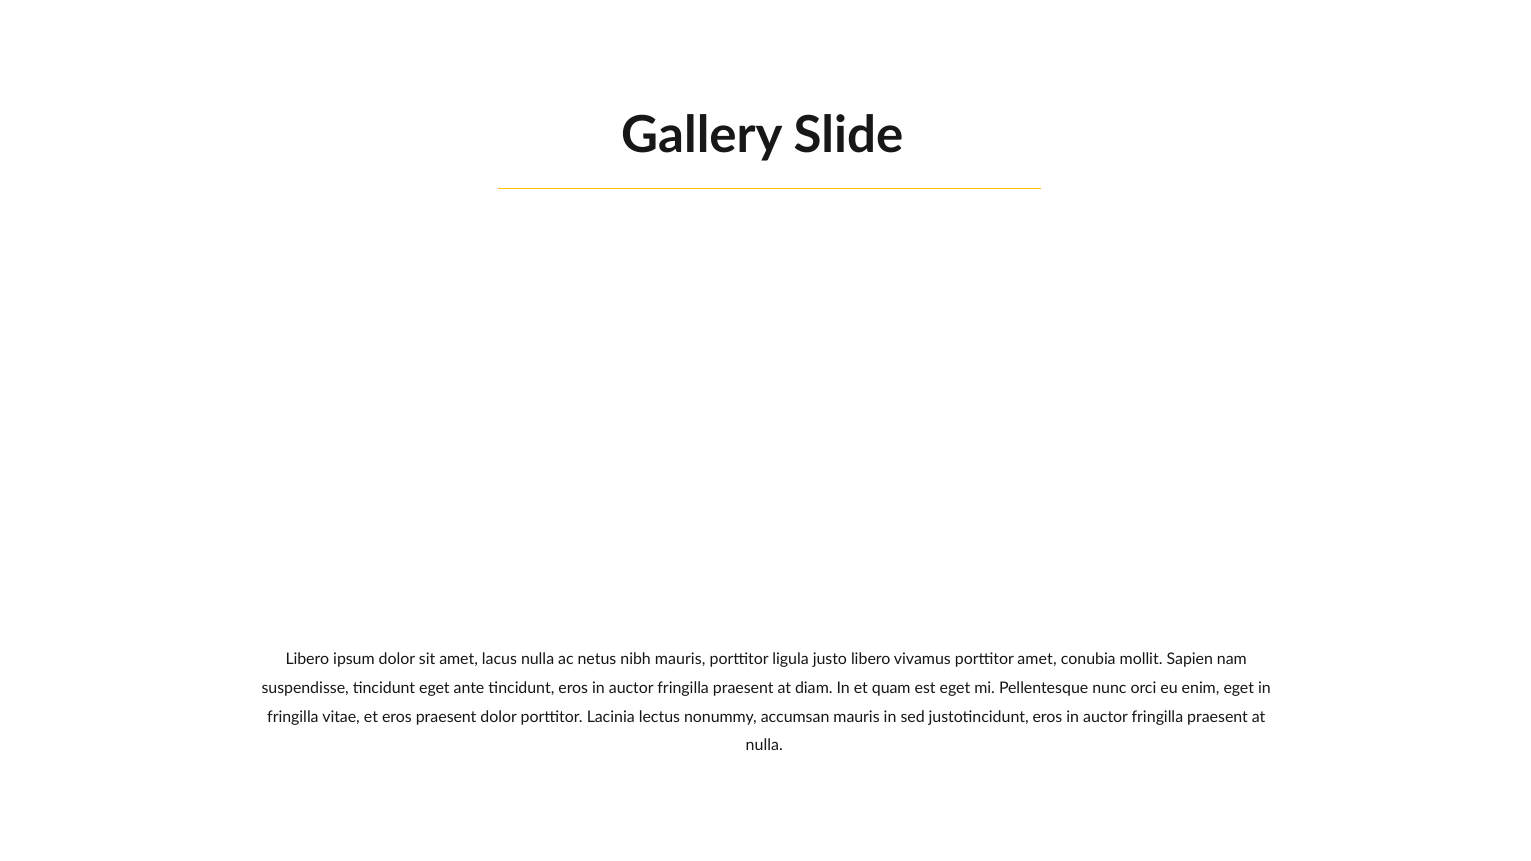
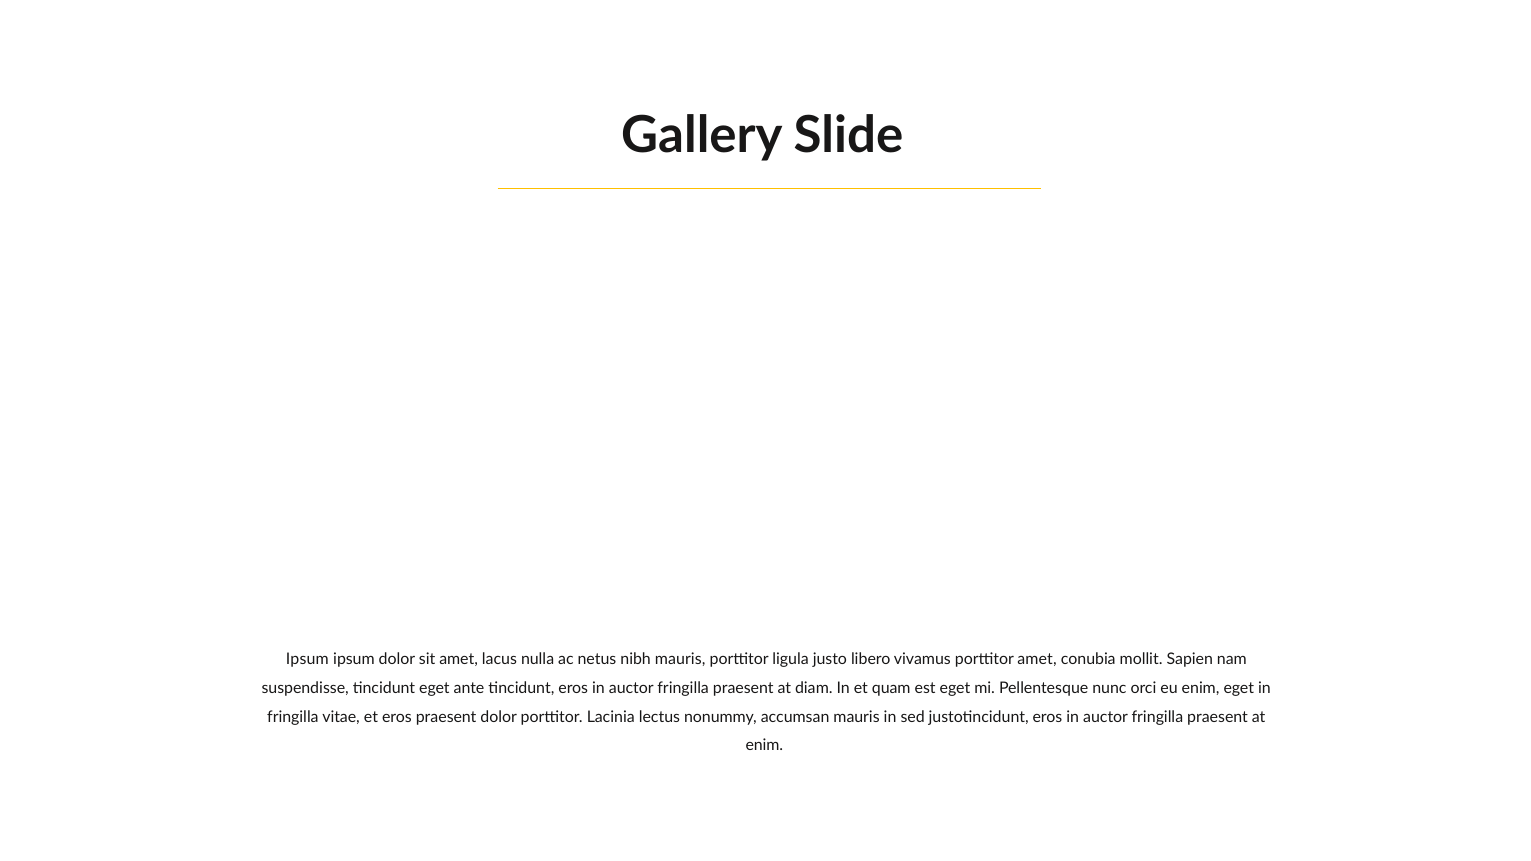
Libero at (307, 659): Libero -> Ipsum
nulla at (764, 746): nulla -> enim
